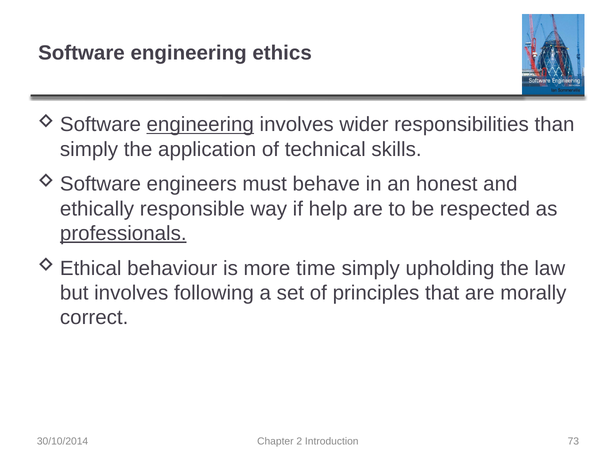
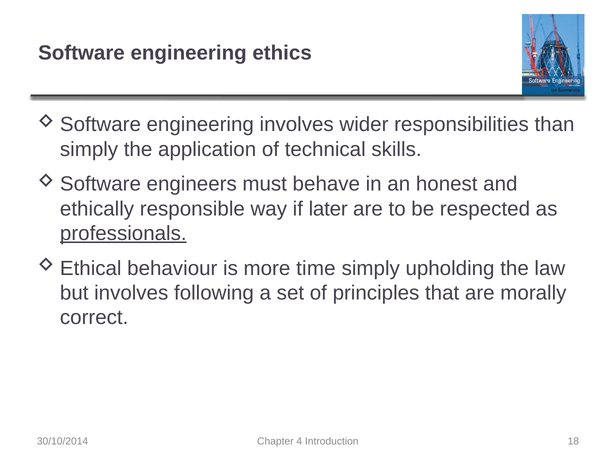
engineering at (200, 125) underline: present -> none
help: help -> later
2: 2 -> 4
73: 73 -> 18
